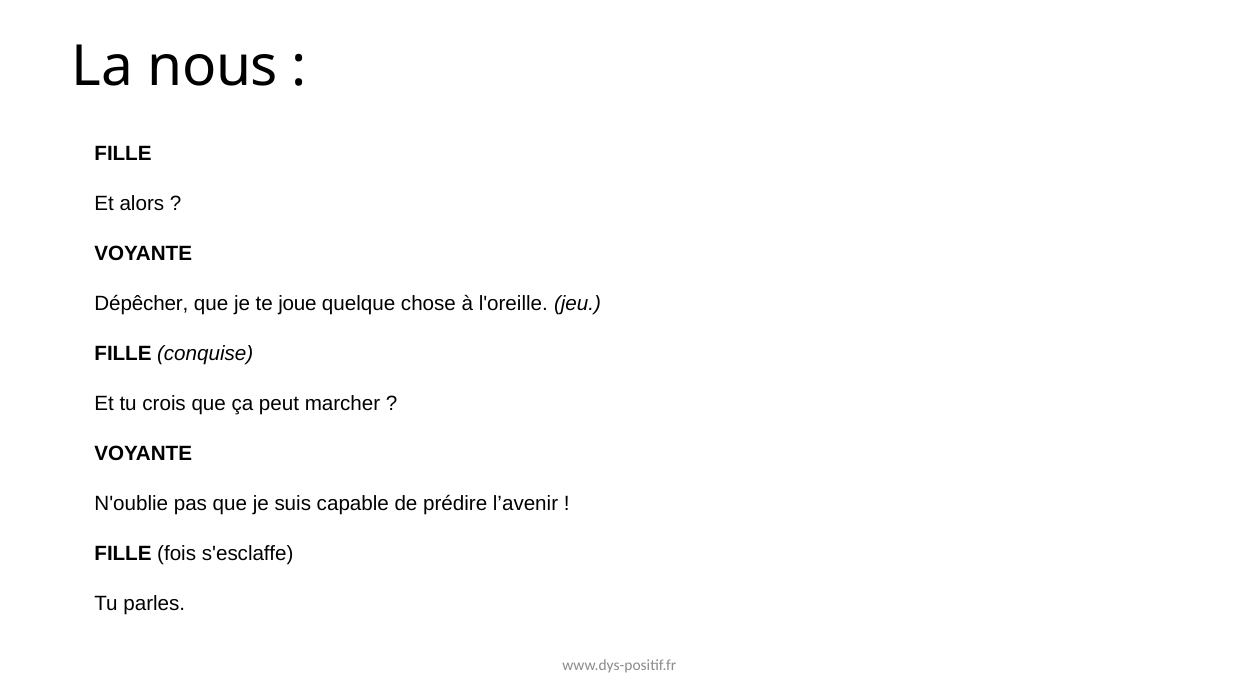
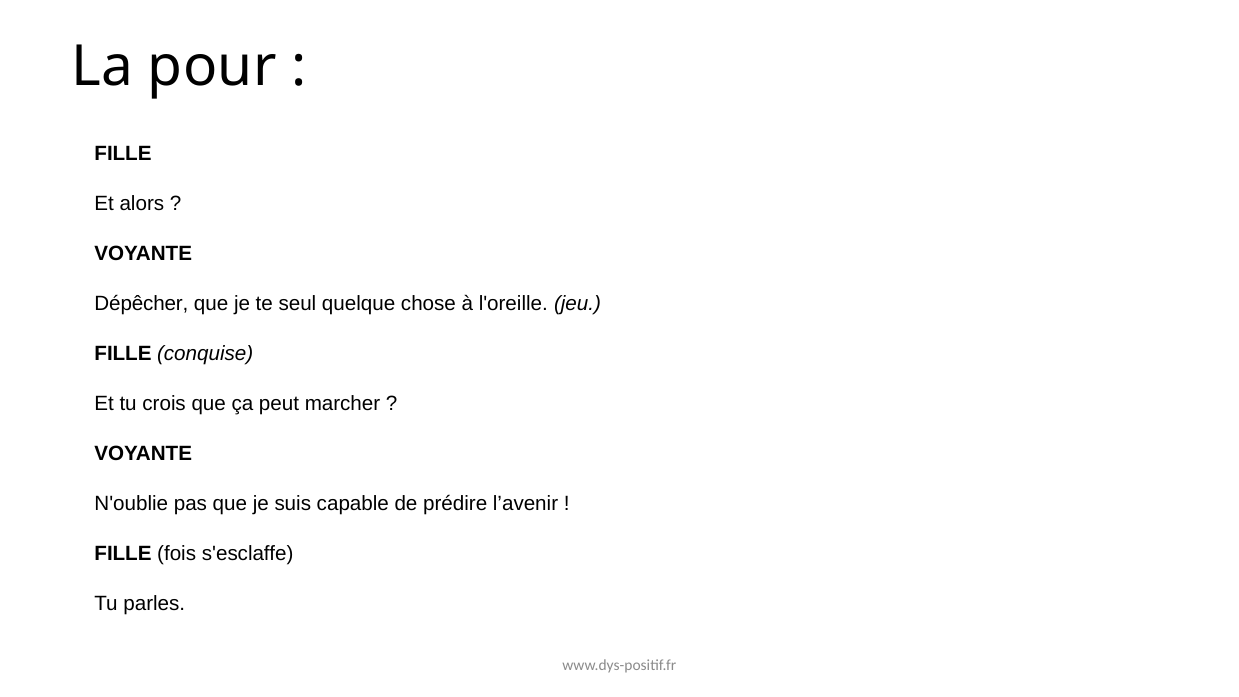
nous: nous -> pour
joue: joue -> seul
